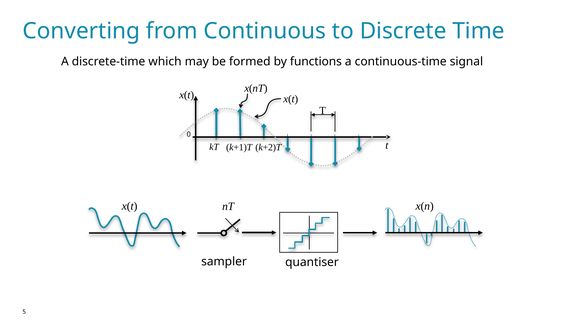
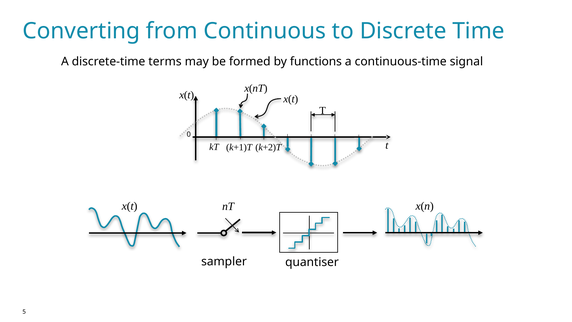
which: which -> terms
